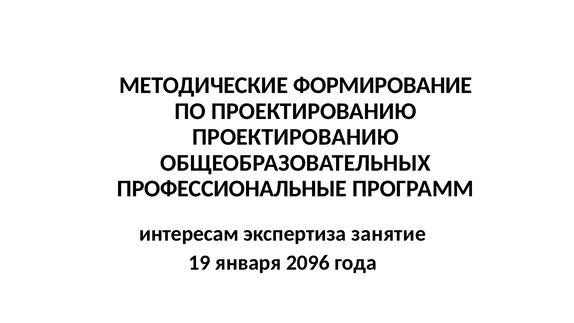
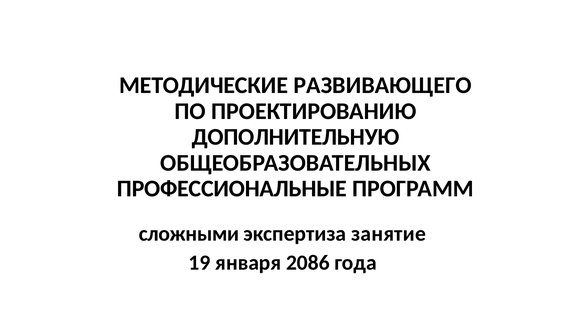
ФОРМИРОВАНИЕ: ФОРМИРОВАНИЕ -> РАЗВИВАЮЩЕГО
ПРОЕКТИРОВАНИЮ at (295, 137): ПРОЕКТИРОВАНИЮ -> ДОПОЛНИТЕЛЬНУЮ
интересам: интересам -> сложными
2096: 2096 -> 2086
